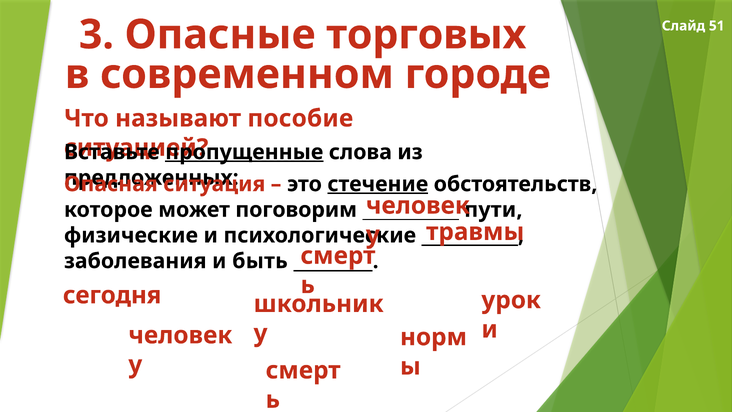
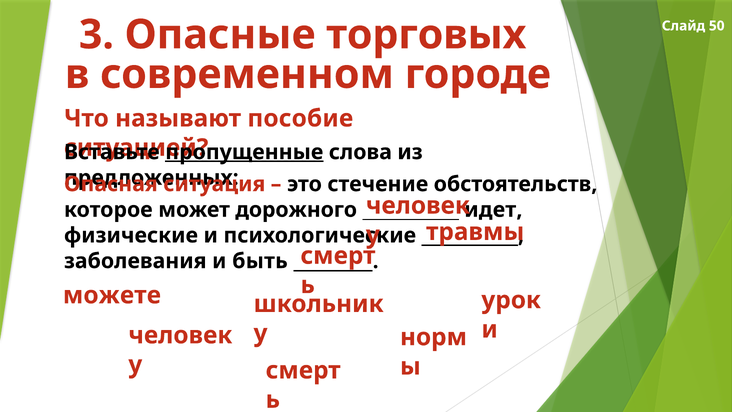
51: 51 -> 50
стечение underline: present -> none
поговорим: поговорим -> дорожного
пути: пути -> идет
сегодня: сегодня -> можете
